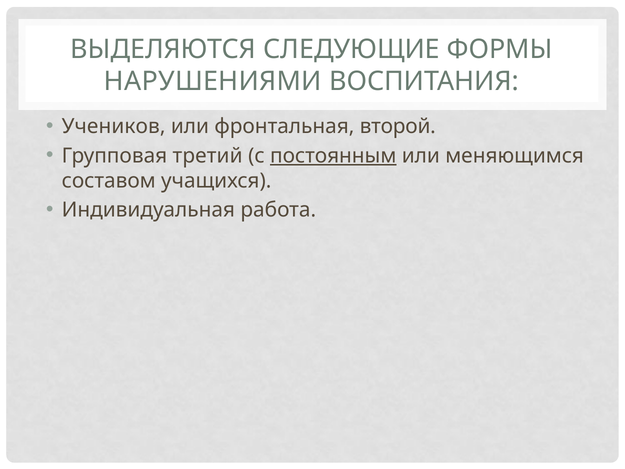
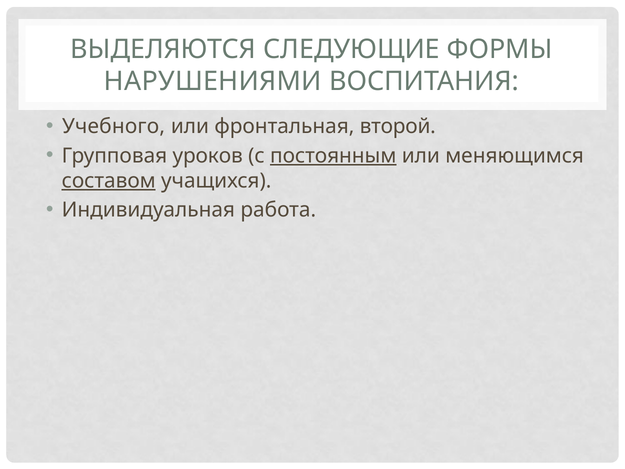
Учеников: Учеников -> Учебного
третий: третий -> уроков
составом underline: none -> present
